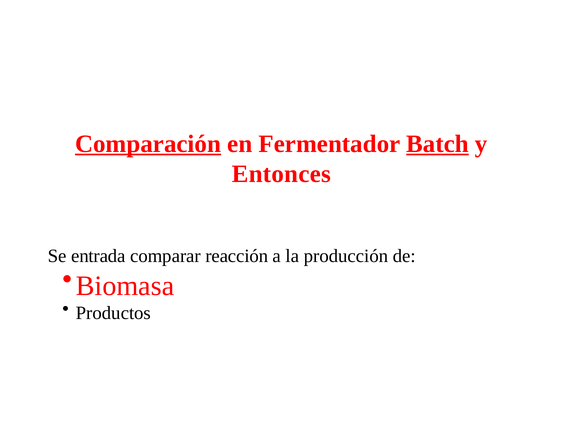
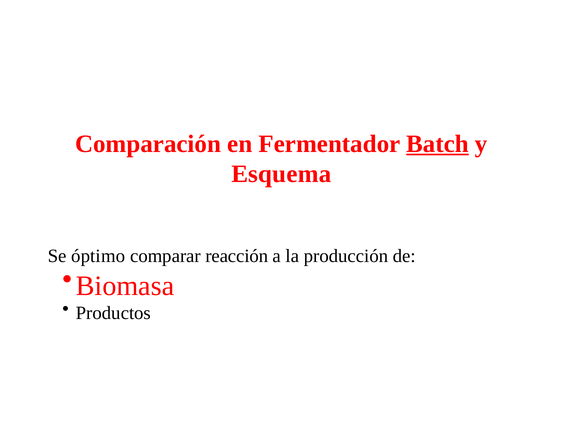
Comparación underline: present -> none
Entonces: Entonces -> Esquema
entrada: entrada -> óptimo
